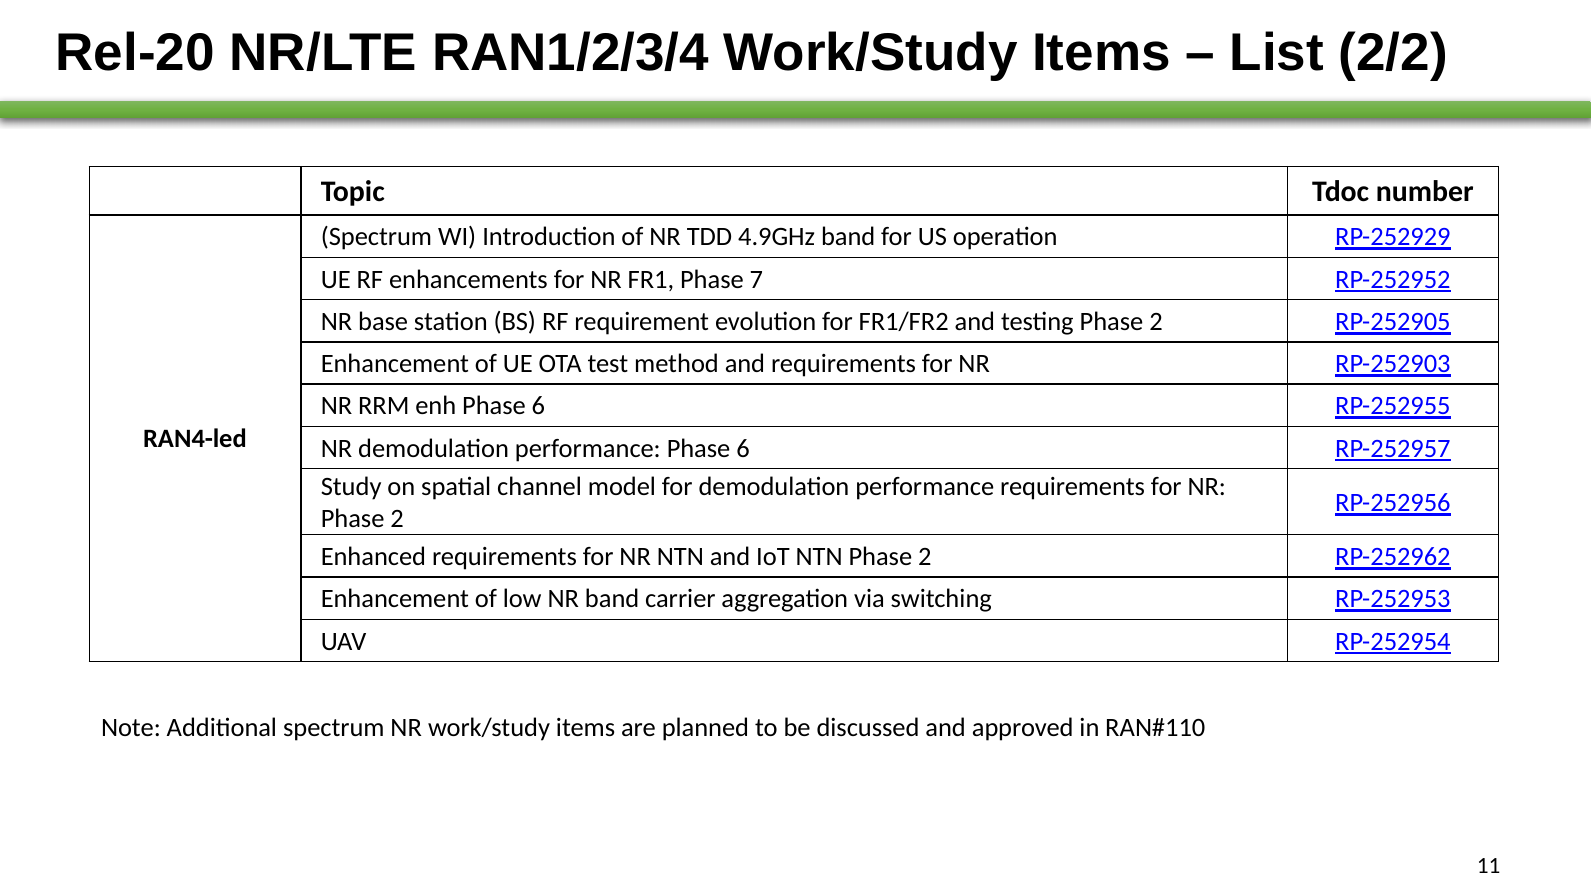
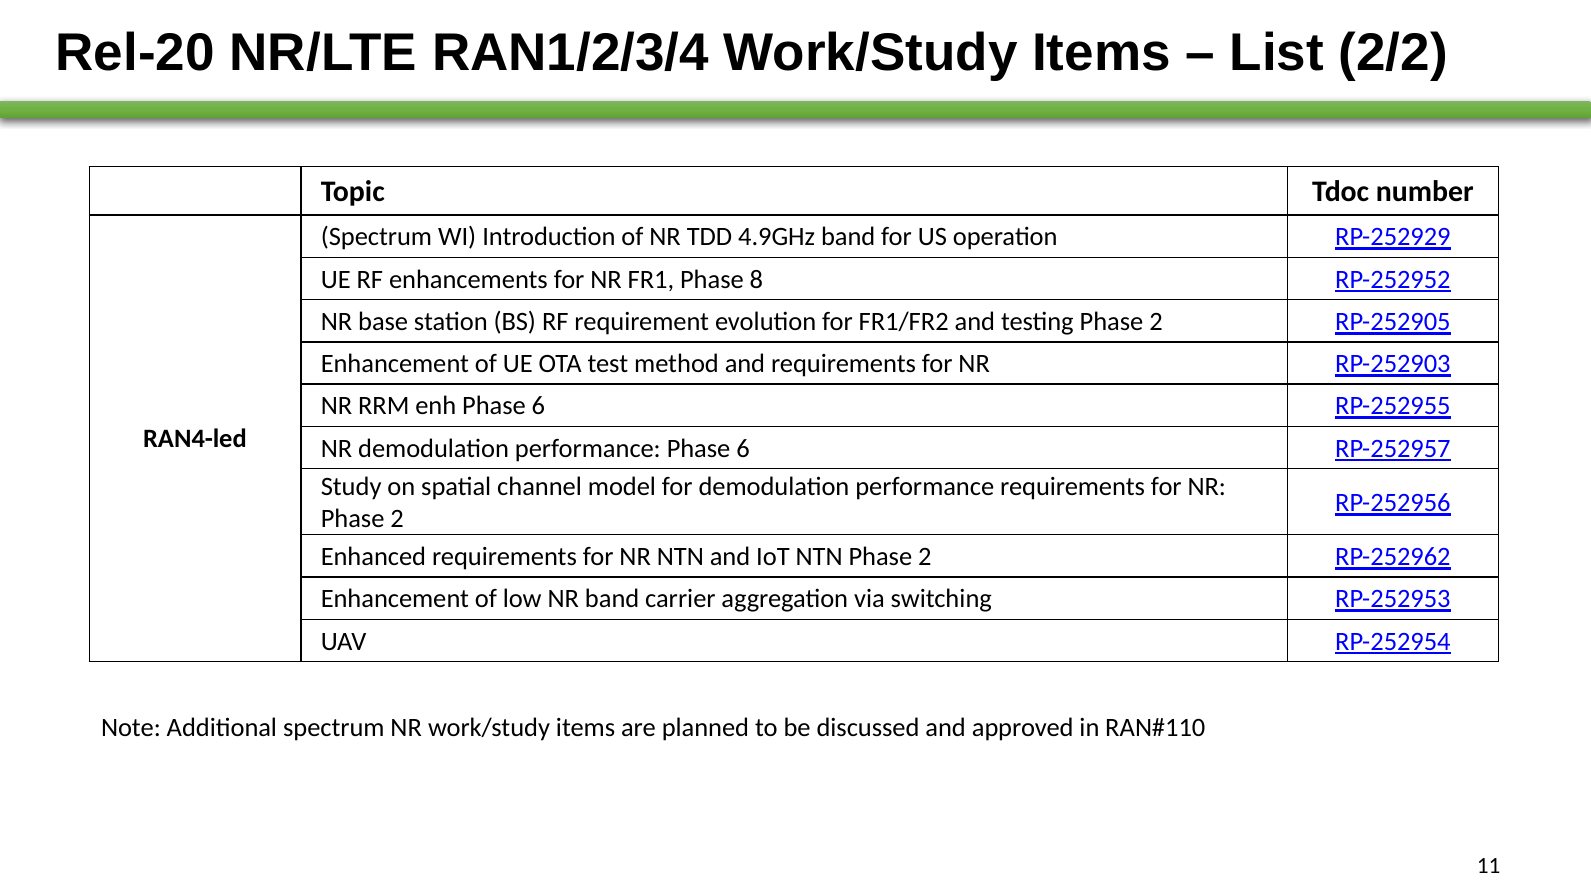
7: 7 -> 8
